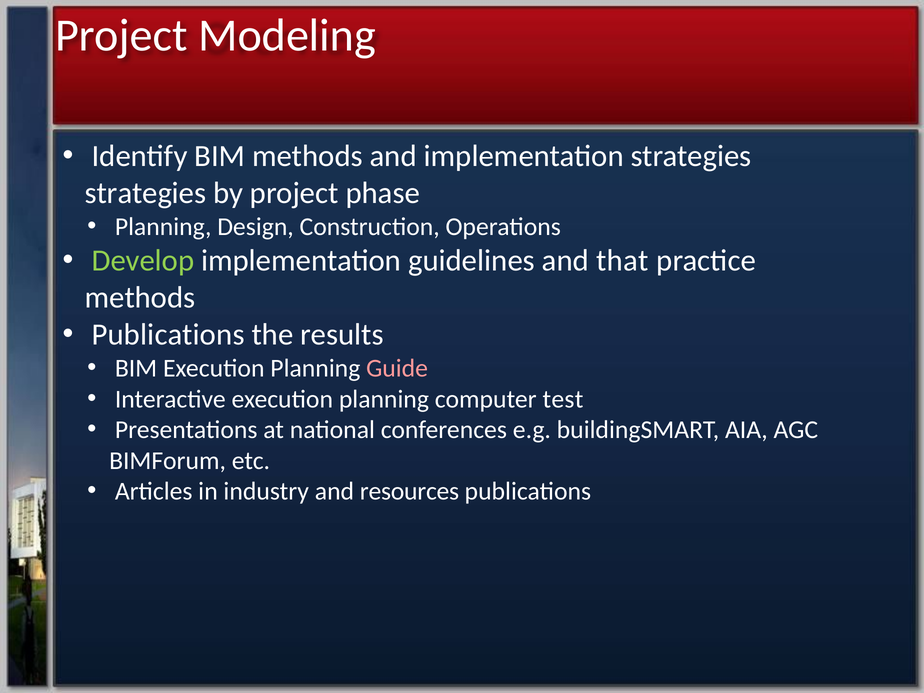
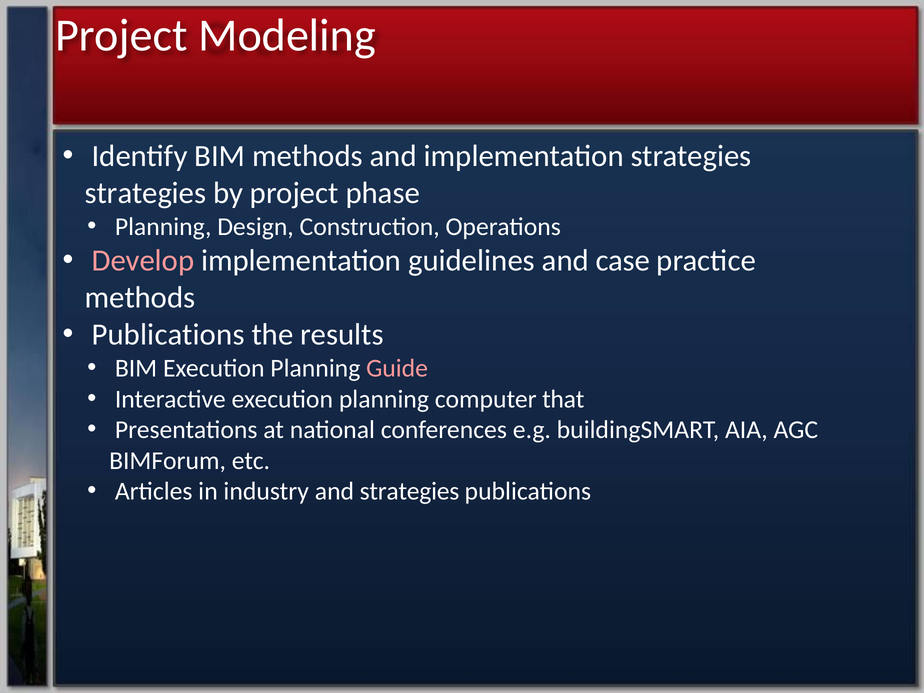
Develop colour: light green -> pink
that: that -> case
test: test -> that
and resources: resources -> strategies
